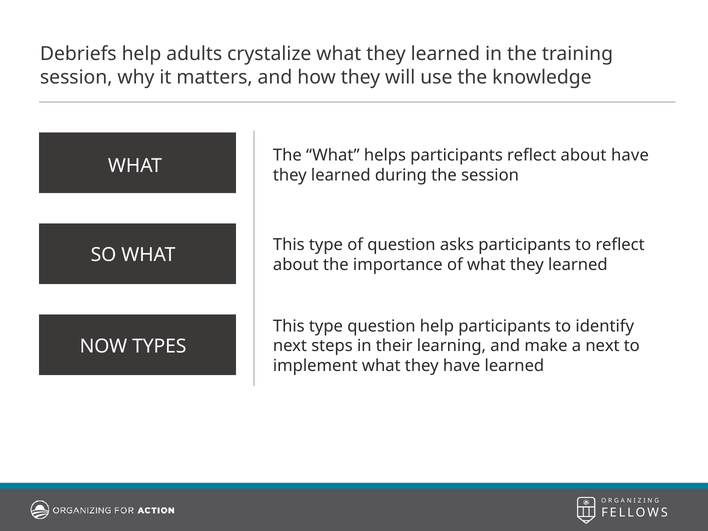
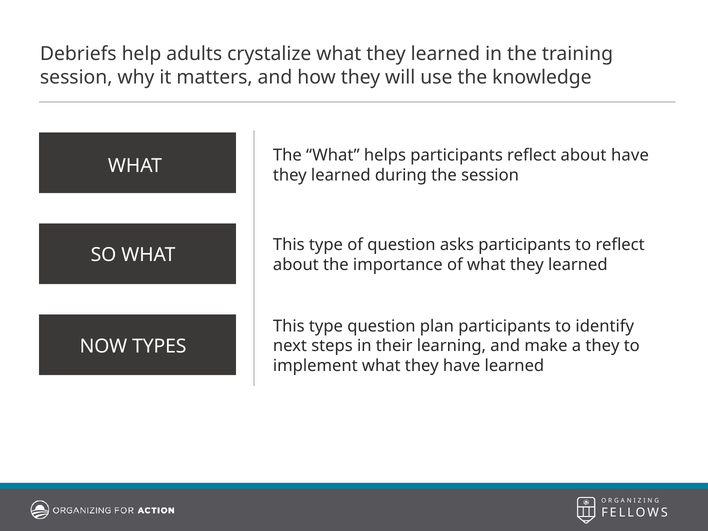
question help: help -> plan
a next: next -> they
